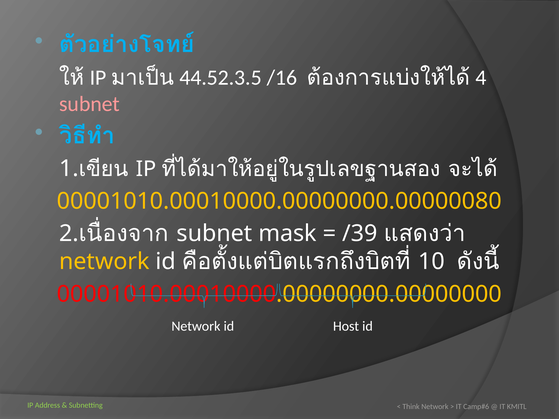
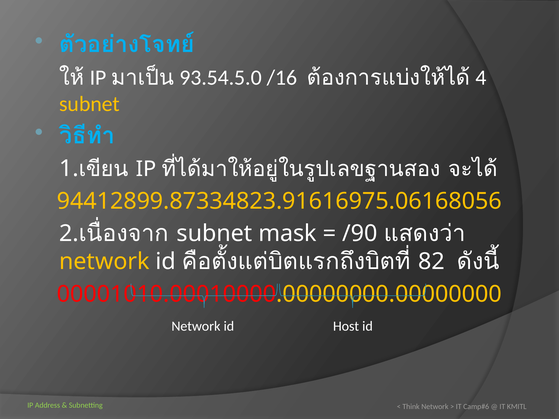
44.52.3.5: 44.52.3.5 -> 93.54.5.0
subnet at (89, 104) colour: pink -> yellow
00001010.00010000.00000000.00000080: 00001010.00010000.00000000.00000080 -> 94412899.87334823.91616975.06168056
/39: /39 -> /90
10: 10 -> 82
